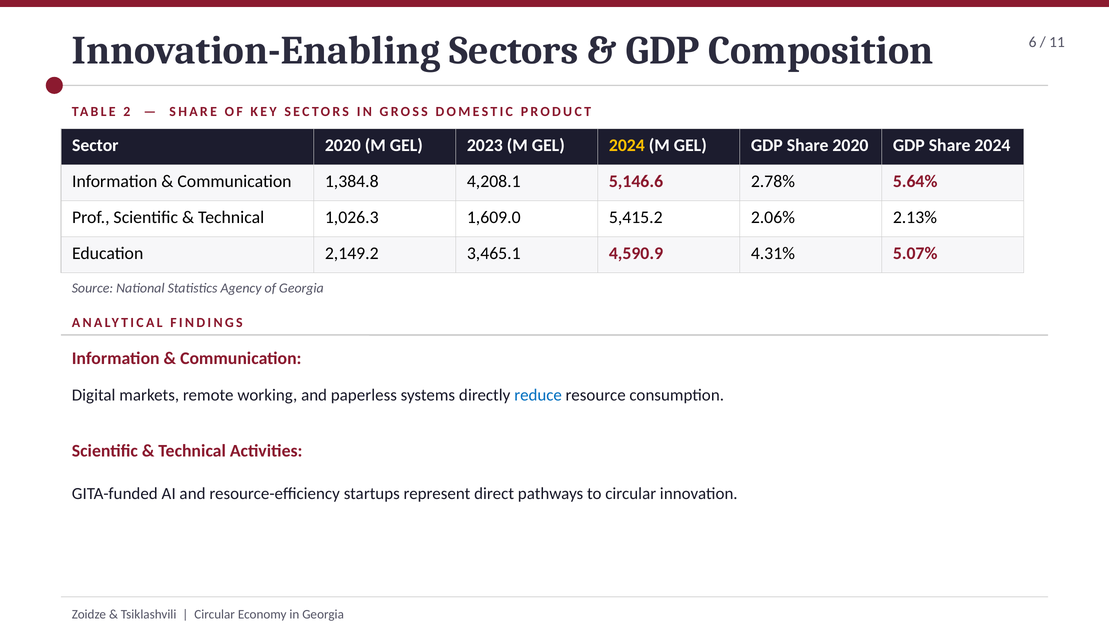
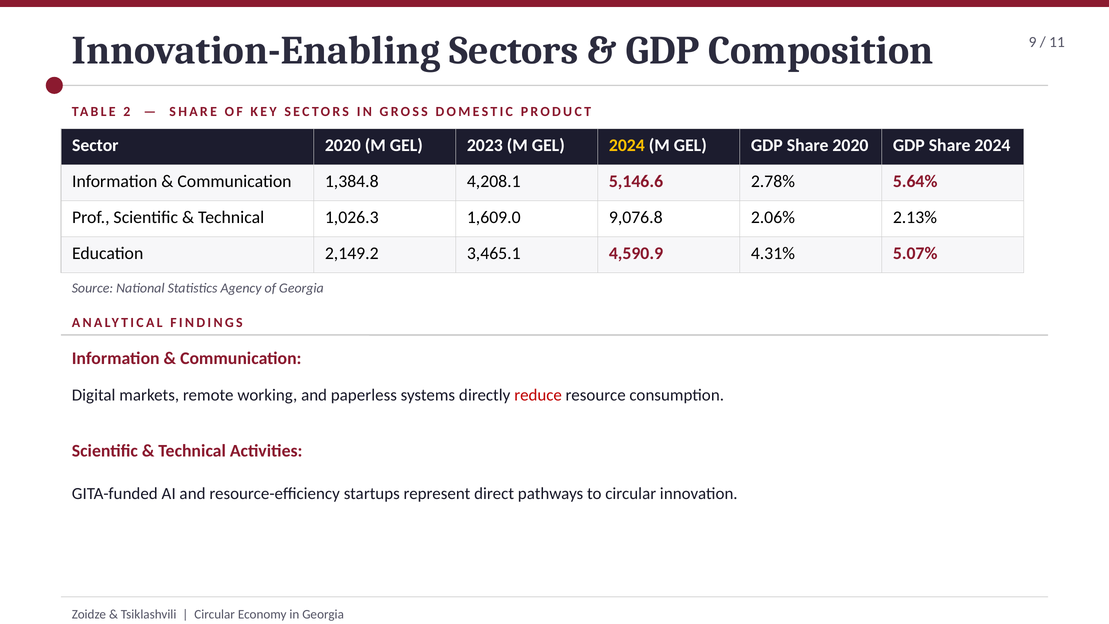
6: 6 -> 9
5,415.2: 5,415.2 -> 9,076.8
reduce colour: blue -> red
